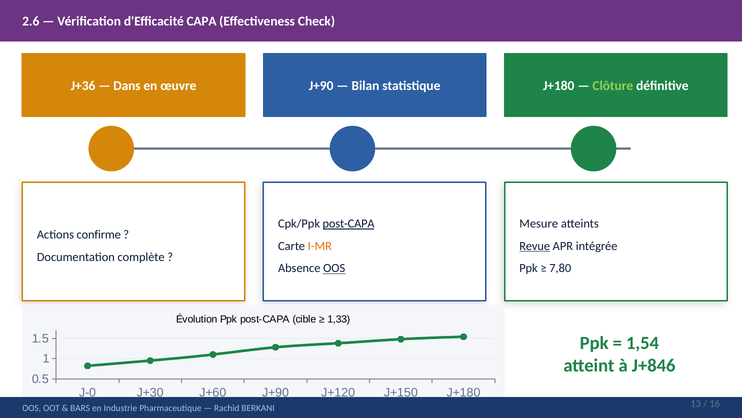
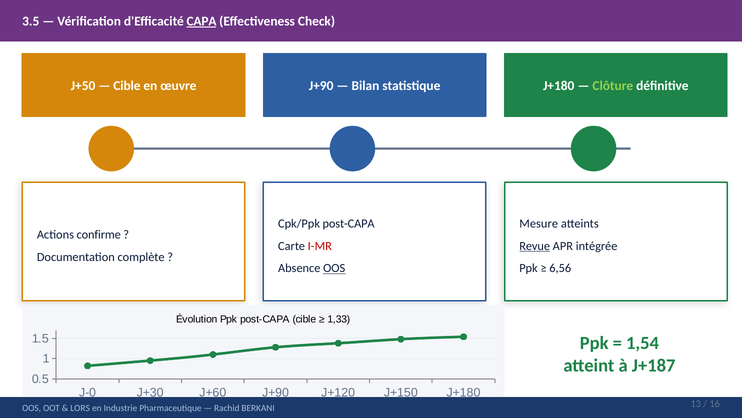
2.6: 2.6 -> 3.5
CAPA underline: none -> present
J+36: J+36 -> J+50
Dans at (127, 86): Dans -> Cible
post-CAPA at (349, 223) underline: present -> none
I-MR colour: orange -> red
7,80: 7,80 -> 6,56
J+846: J+846 -> J+187
BARS: BARS -> LORS
